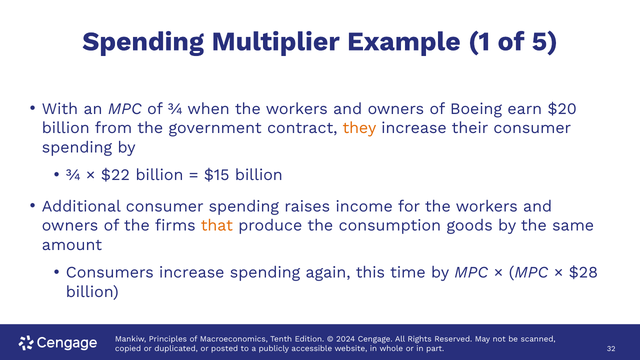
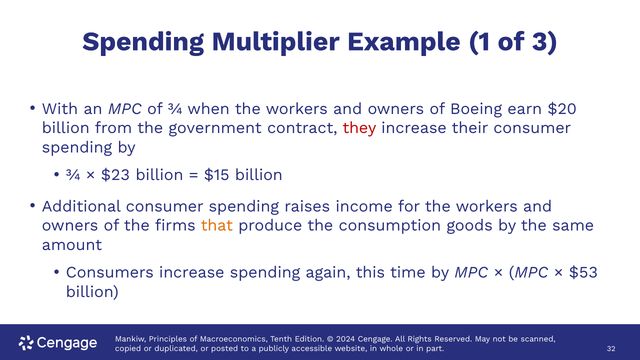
5: 5 -> 3
they colour: orange -> red
$22: $22 -> $23
$28: $28 -> $53
